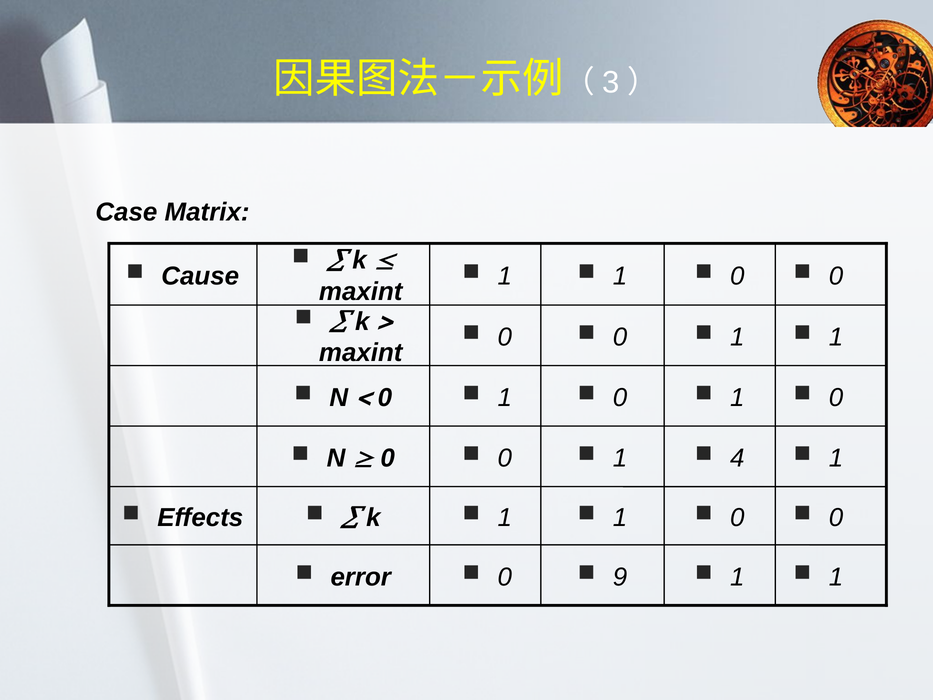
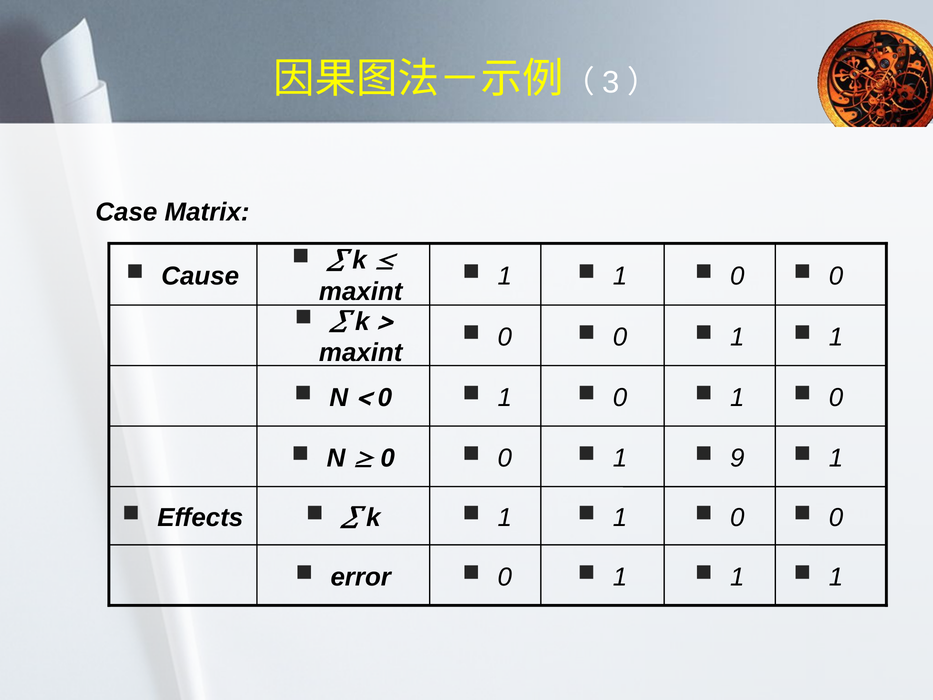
4: 4 -> 9
9 at (620, 577): 9 -> 1
